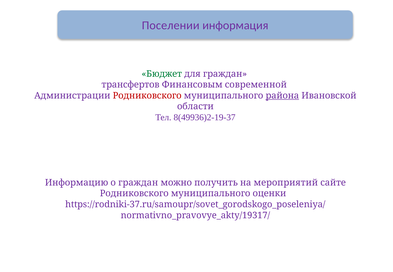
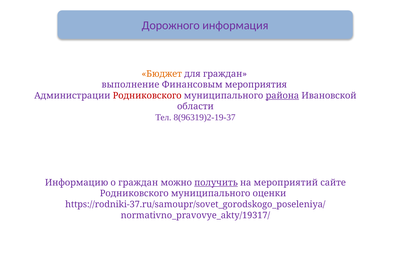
Поселении: Поселении -> Дорожного
Бюджет colour: green -> orange
трансфертов: трансфертов -> выполнение
современной: современной -> мероприятия
8(49936)2-19-37: 8(49936)2-19-37 -> 8(96319)2-19-37
получить underline: none -> present
